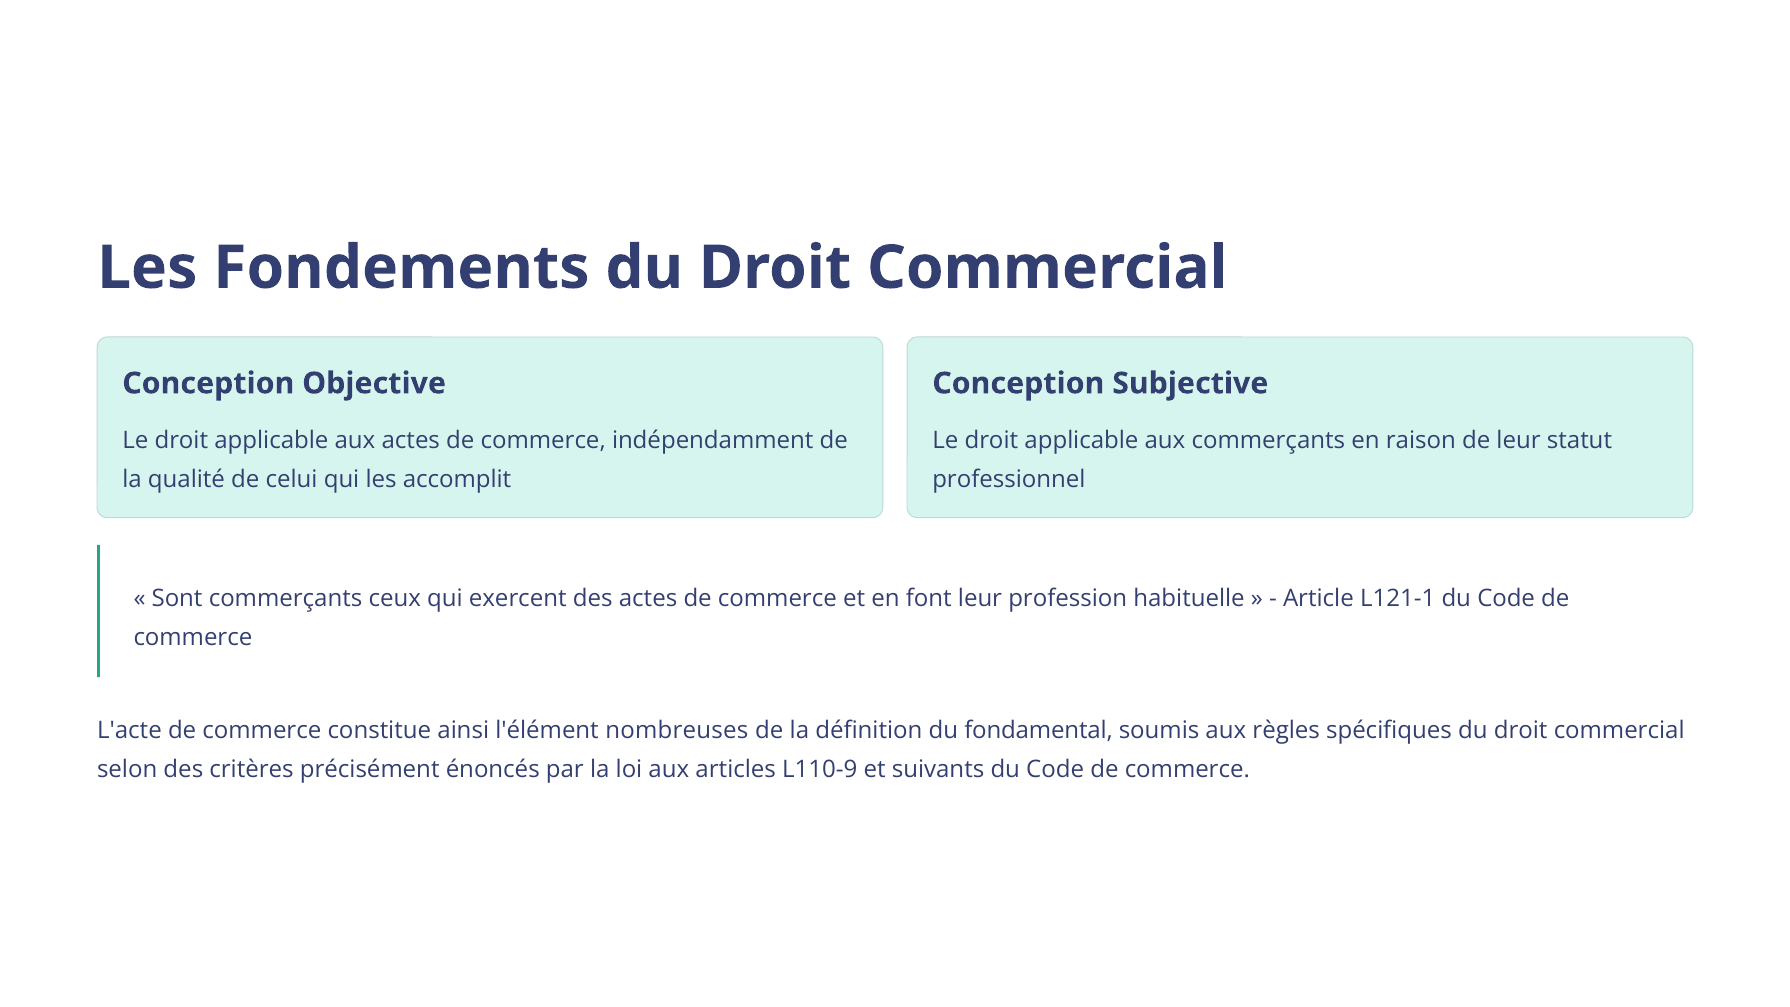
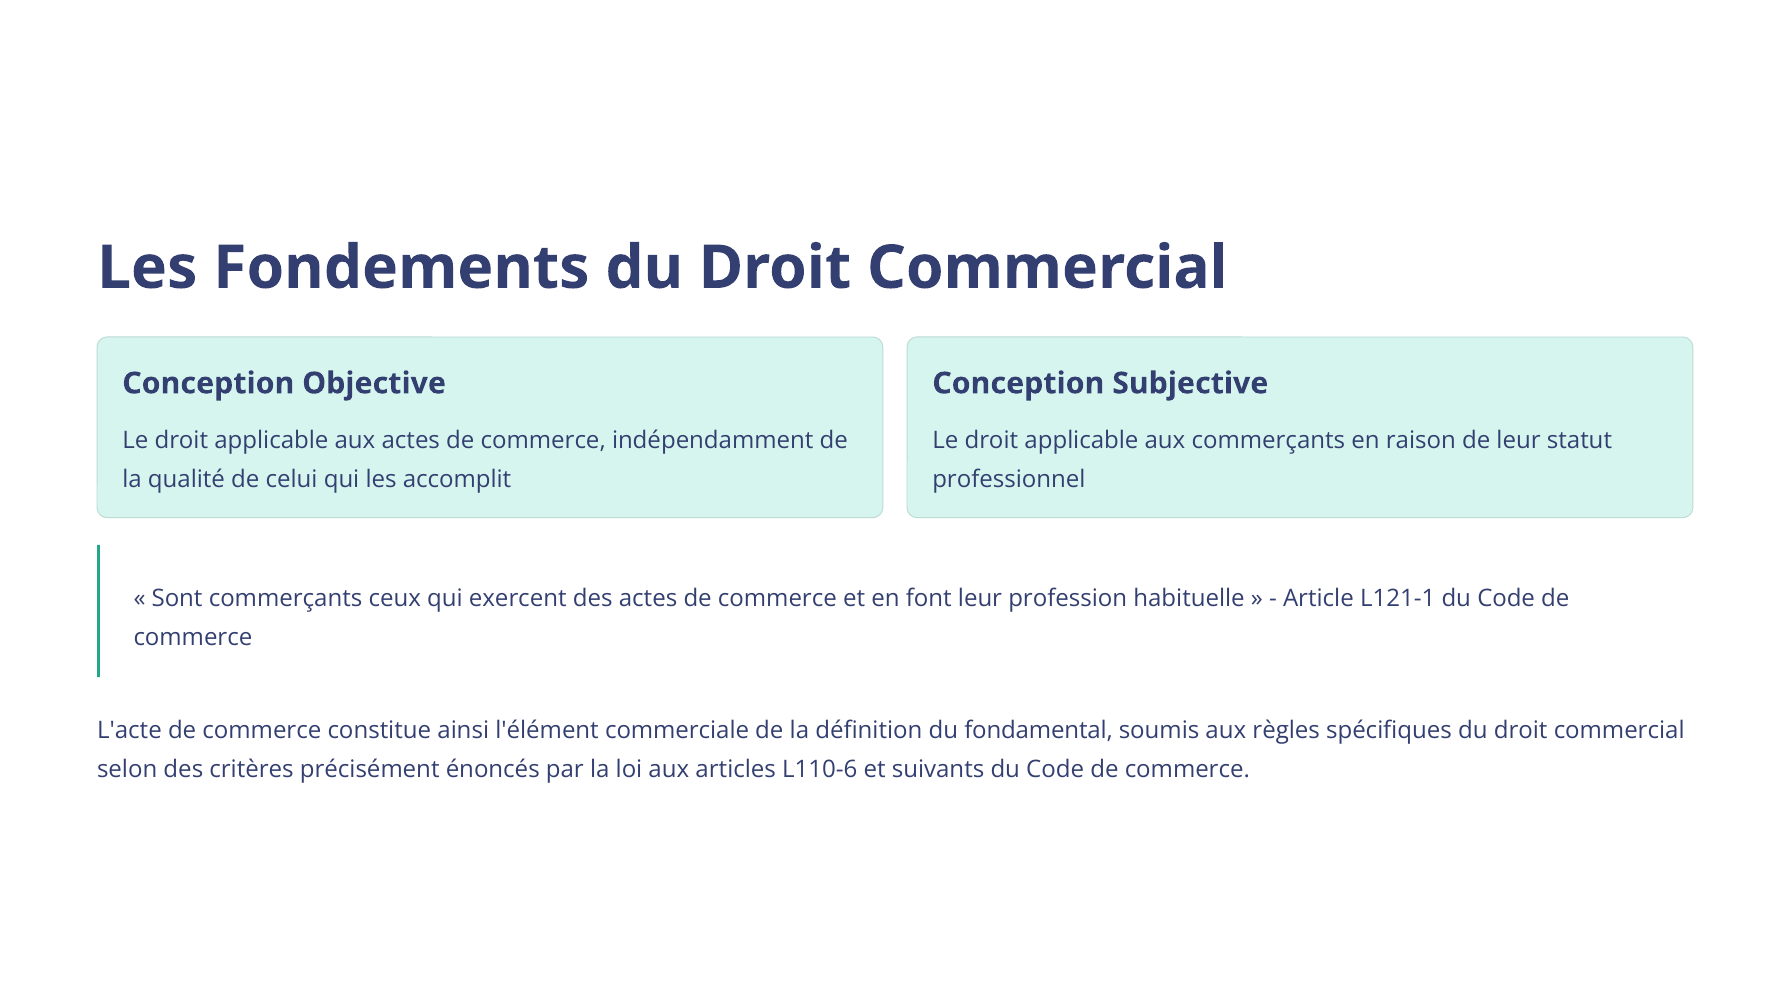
nombreuses: nombreuses -> commerciale
L110-9: L110-9 -> L110-6
